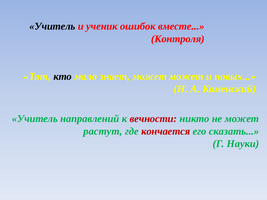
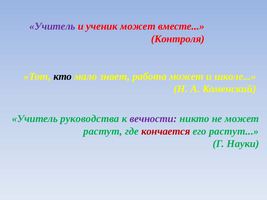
Учитель at (52, 26) colour: black -> purple
ученик ошибок: ошибок -> может
знает может: может -> работа
новых: новых -> школе
направлений: направлений -> руководства
вечности colour: red -> purple
его сказать: сказать -> растут
